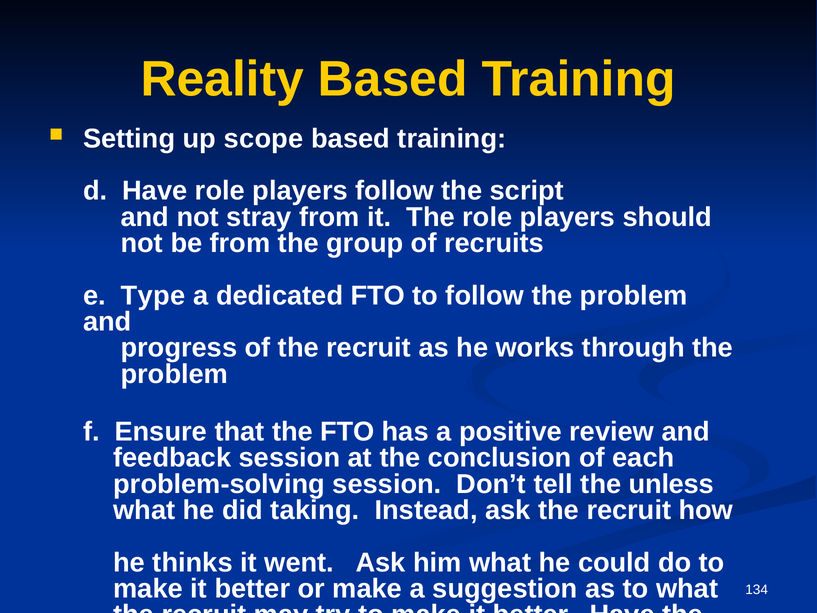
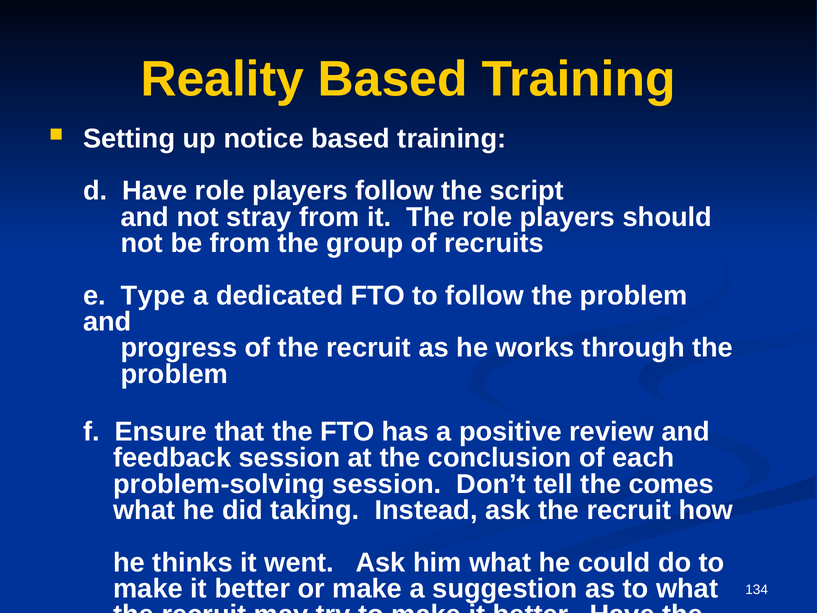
scope: scope -> notice
unless: unless -> comes
